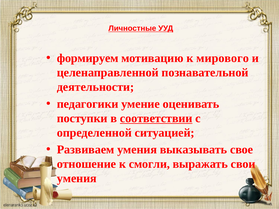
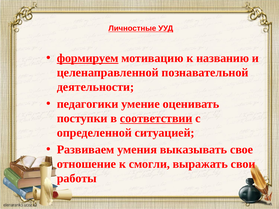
формируем underline: none -> present
мирового: мирового -> названию
умения at (77, 179): умения -> работы
